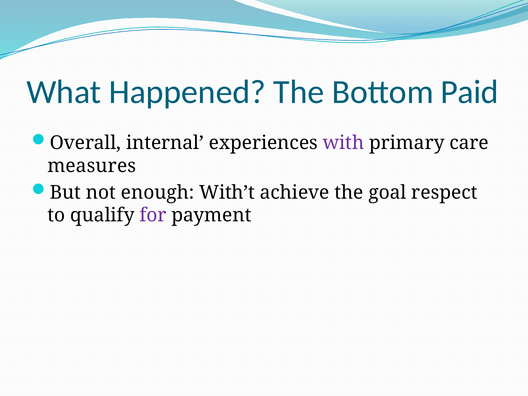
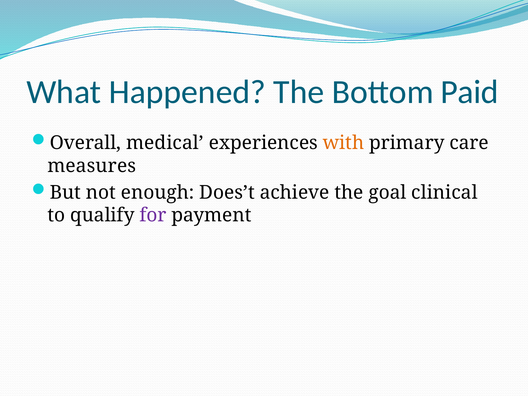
internal: internal -> medical
with colour: purple -> orange
With’t: With’t -> Does’t
respect: respect -> clinical
